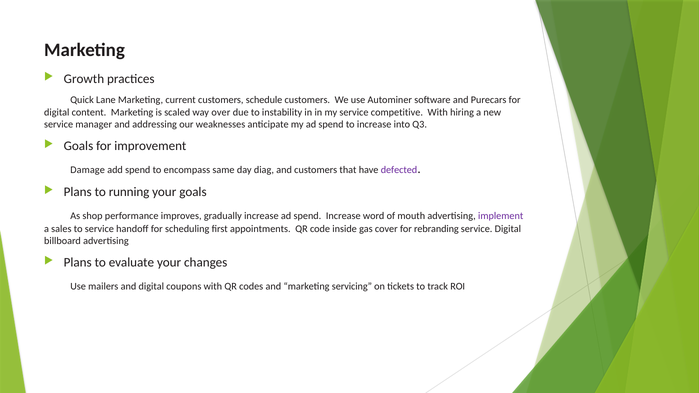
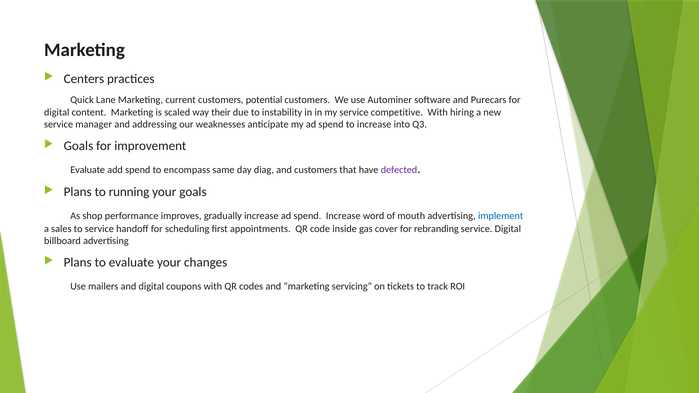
Growth: Growth -> Centers
schedule: schedule -> potential
over: over -> their
Damage at (88, 170): Damage -> Evaluate
implement colour: purple -> blue
